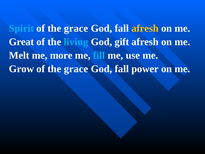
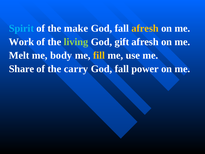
grace at (76, 28): grace -> make
Great: Great -> Work
living colour: light blue -> light green
more: more -> body
fill colour: light blue -> yellow
Grow: Grow -> Share
grace at (76, 69): grace -> carry
